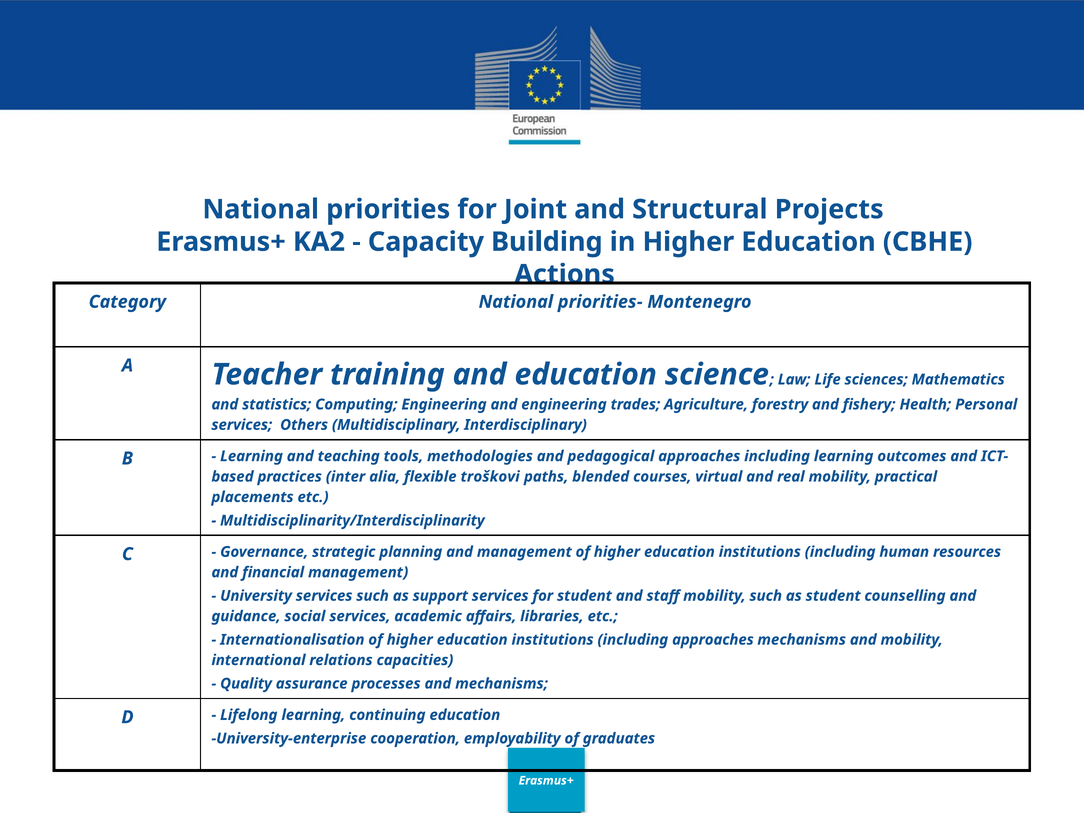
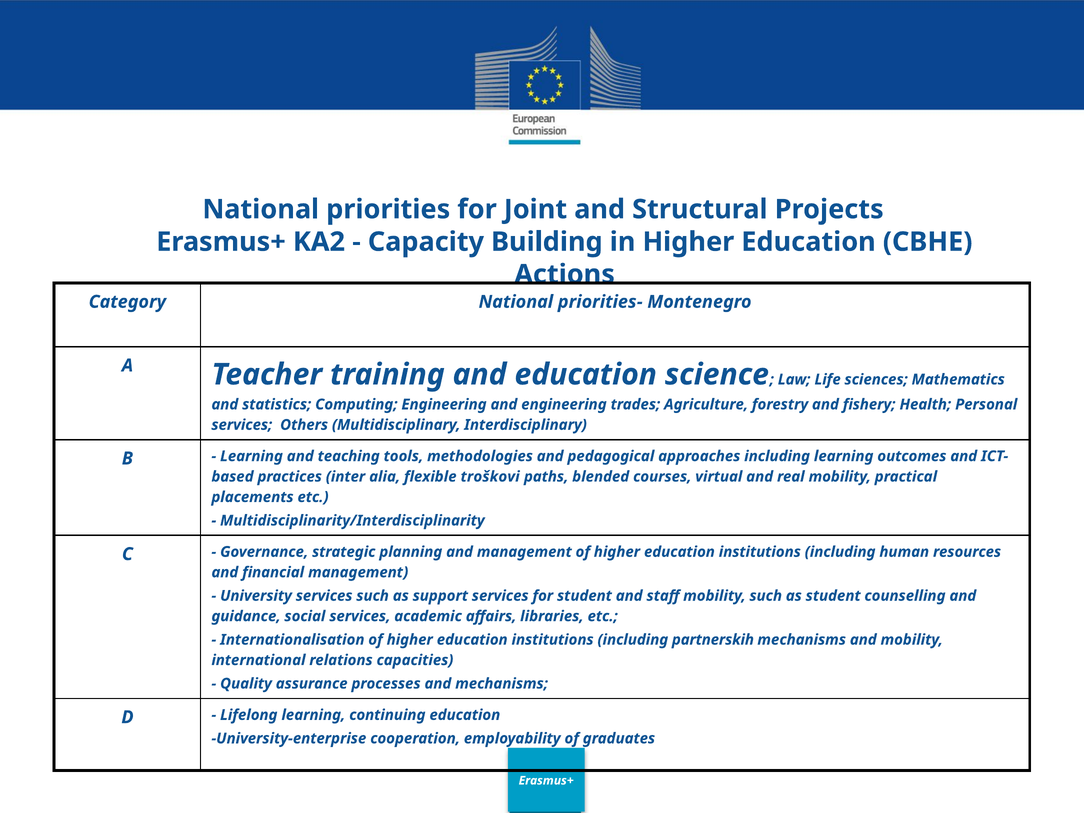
including approaches: approaches -> partnerskih
